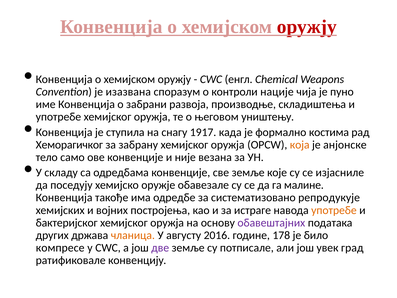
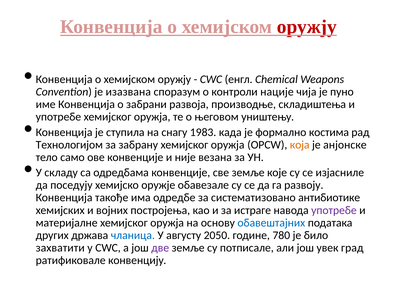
1917: 1917 -> 1983
Хеморагичког: Хеморагичког -> Технологијом
малине: малине -> развоју
репродукује: репродукује -> антибиотике
употребе at (334, 210) colour: orange -> purple
бактеријског: бактеријског -> материјалне
обавештајних colour: purple -> blue
чланица colour: orange -> blue
2016: 2016 -> 2050
178: 178 -> 780
компресе: компресе -> захватити
